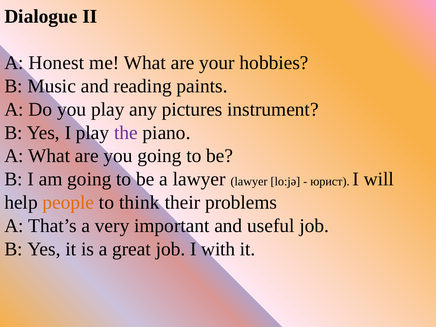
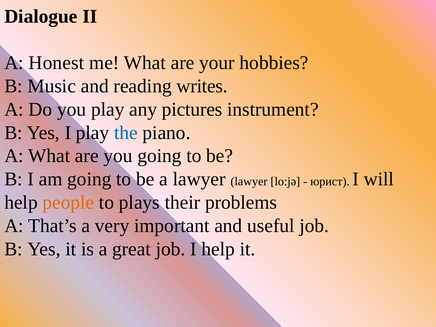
paints: paints -> writes
the colour: purple -> blue
think: think -> plays
I with: with -> help
